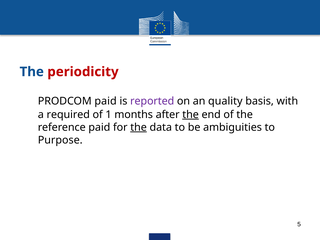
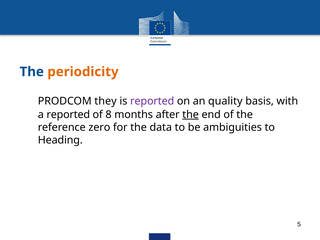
periodicity colour: red -> orange
PRODCOM paid: paid -> they
a required: required -> reported
1: 1 -> 8
reference paid: paid -> zero
the at (139, 127) underline: present -> none
Purpose: Purpose -> Heading
